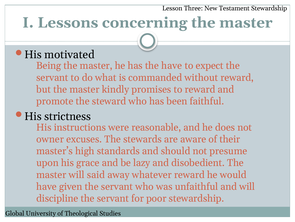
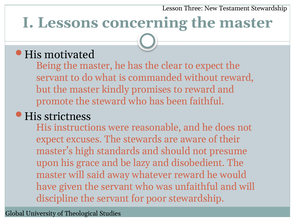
the have: have -> clear
owner at (50, 139): owner -> expect
